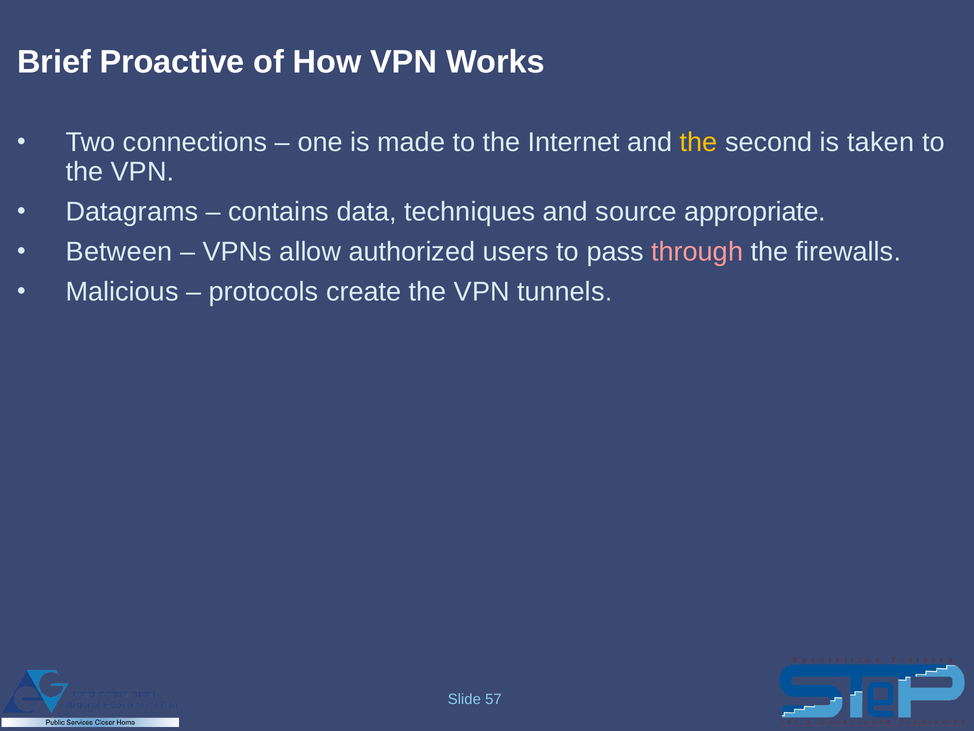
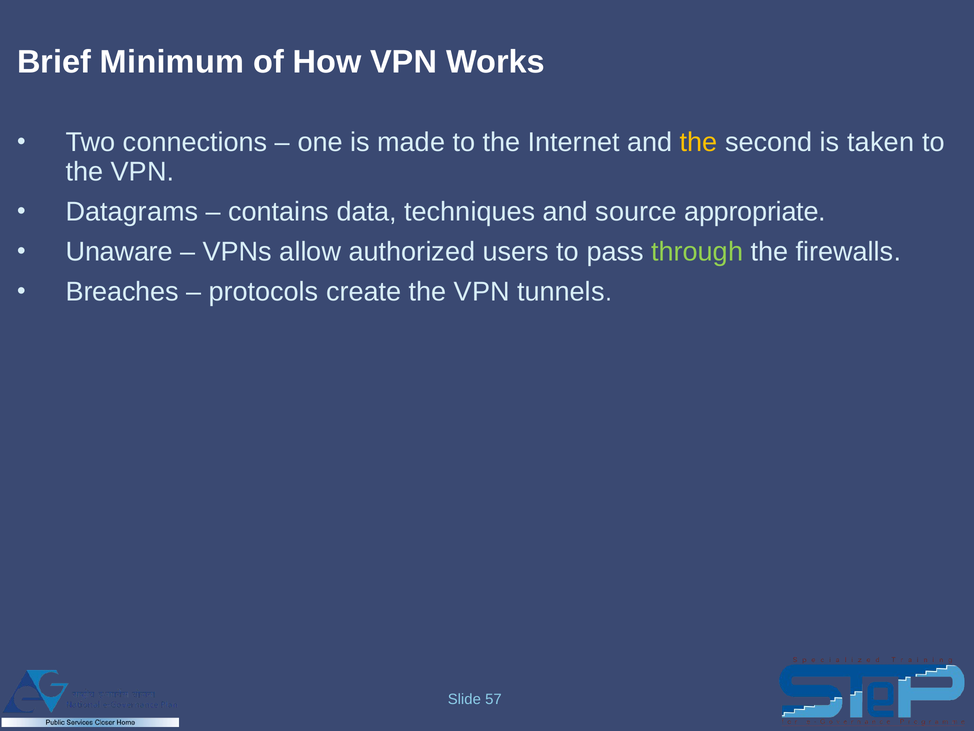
Proactive: Proactive -> Minimum
Between: Between -> Unaware
through colour: pink -> light green
Malicious: Malicious -> Breaches
